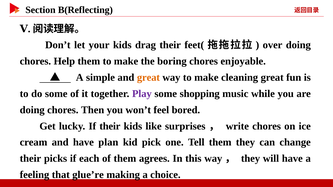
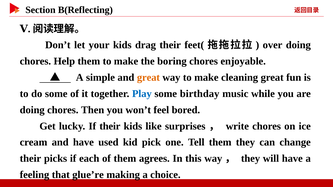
Play colour: purple -> blue
shopping: shopping -> birthday
plan: plan -> used
